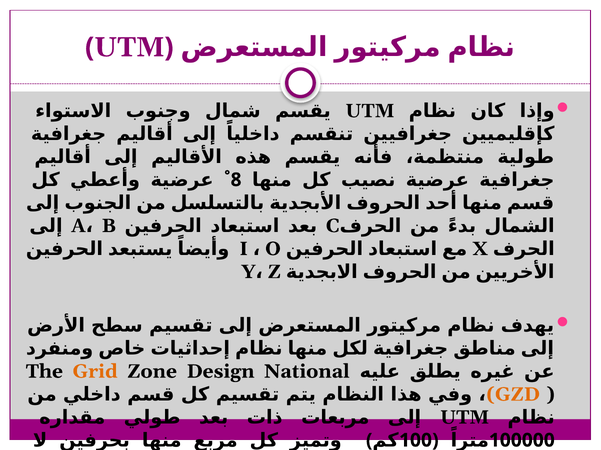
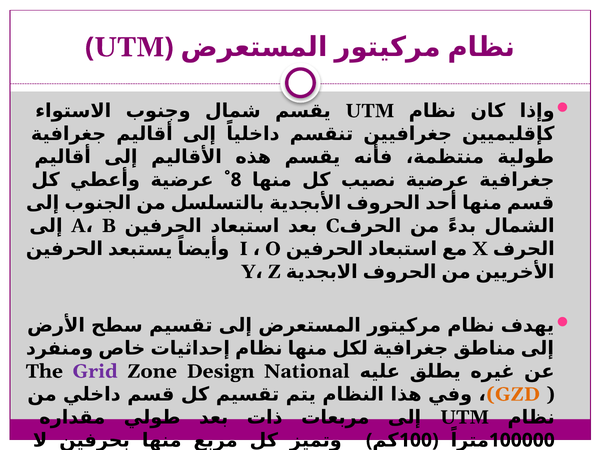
Grid colour: orange -> purple
